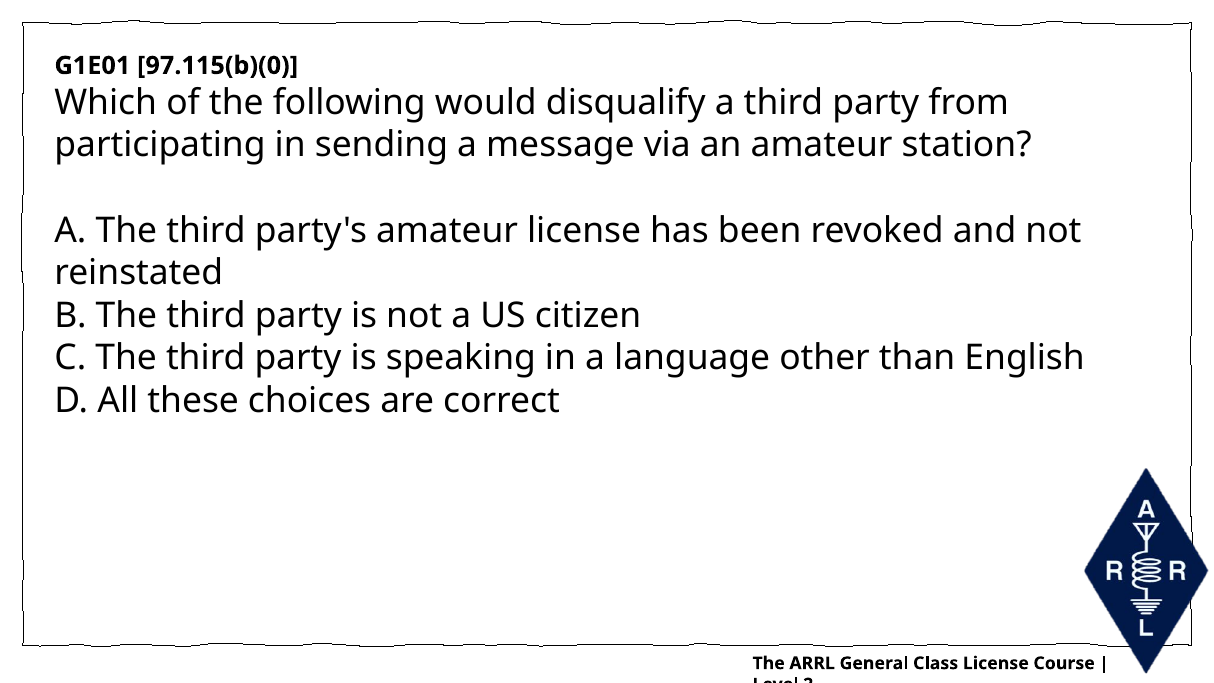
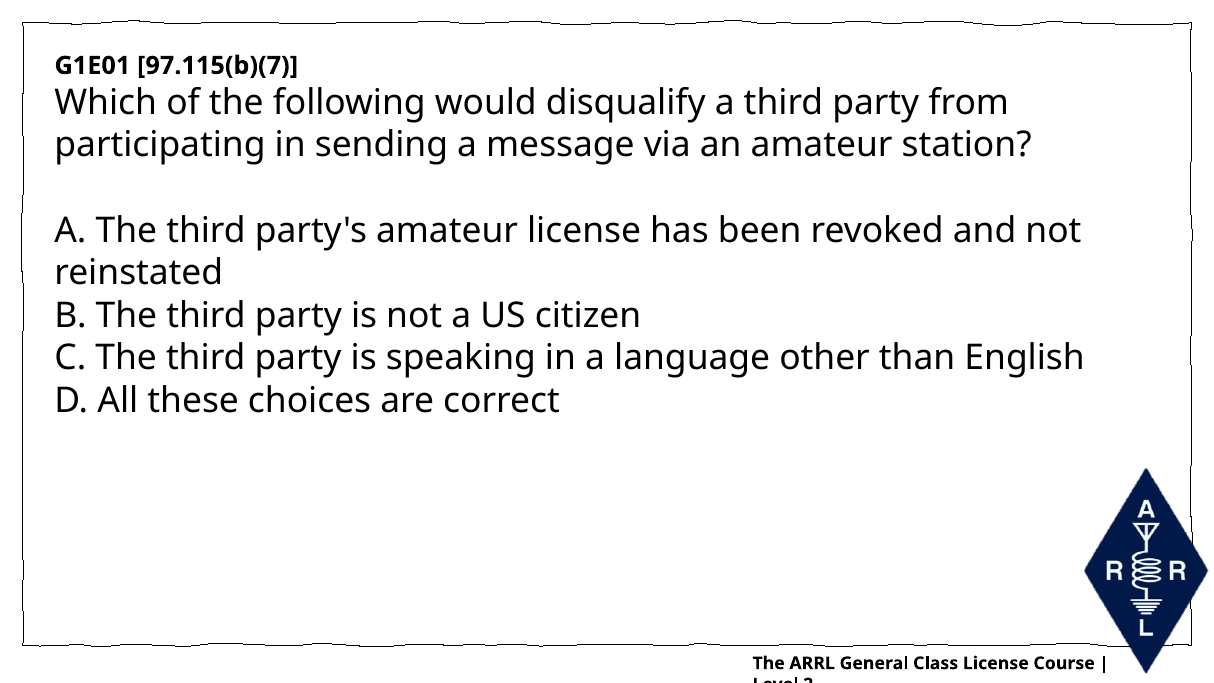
97.115(b)(0: 97.115(b)(0 -> 97.115(b)(7
